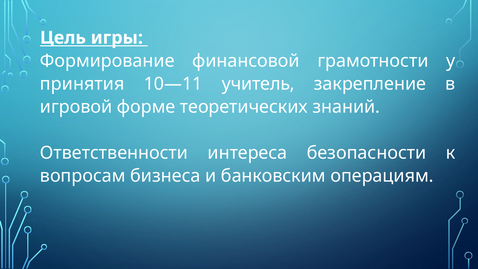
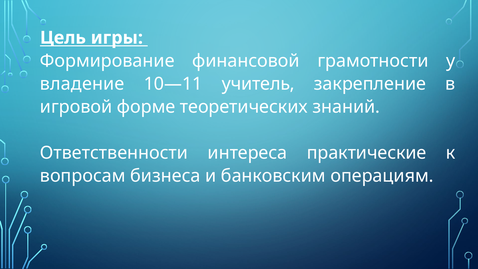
принятия: принятия -> владение
безопасности: безопасности -> практические
